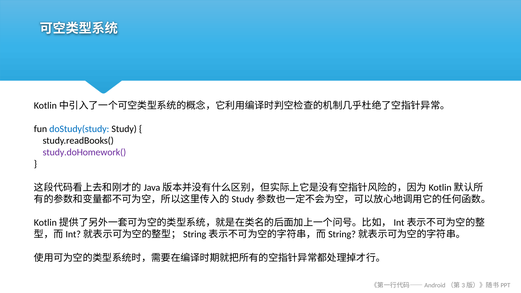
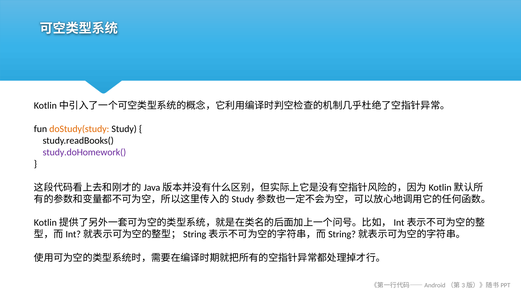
doStudy(study colour: blue -> orange
